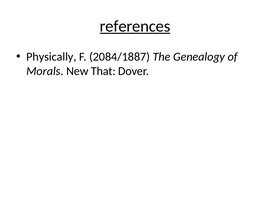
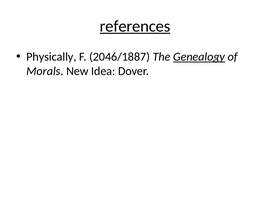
2084/1887: 2084/1887 -> 2046/1887
Genealogy underline: none -> present
That: That -> Idea
